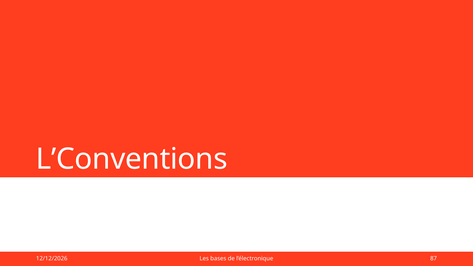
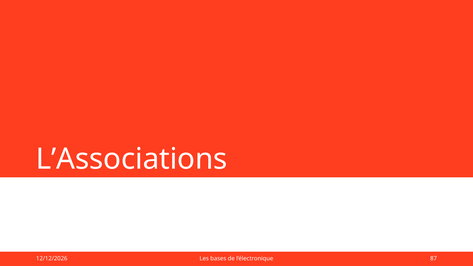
L’Conventions: L’Conventions -> L’Associations
